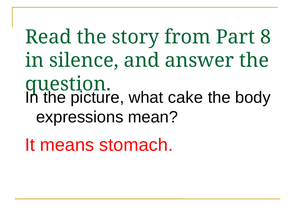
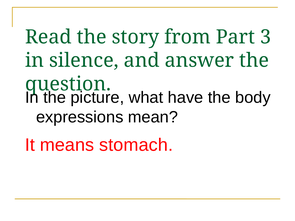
8: 8 -> 3
cake: cake -> have
